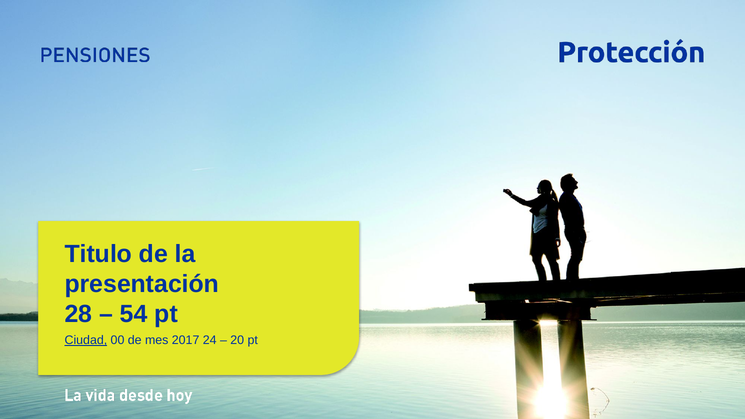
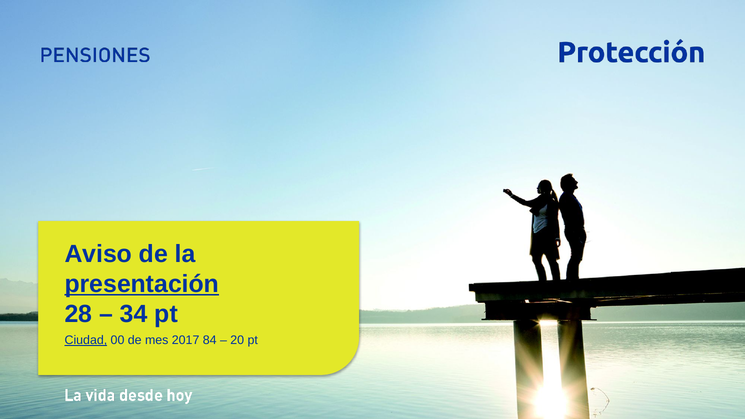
Titulo: Titulo -> Aviso
presentación underline: none -> present
54: 54 -> 34
24: 24 -> 84
